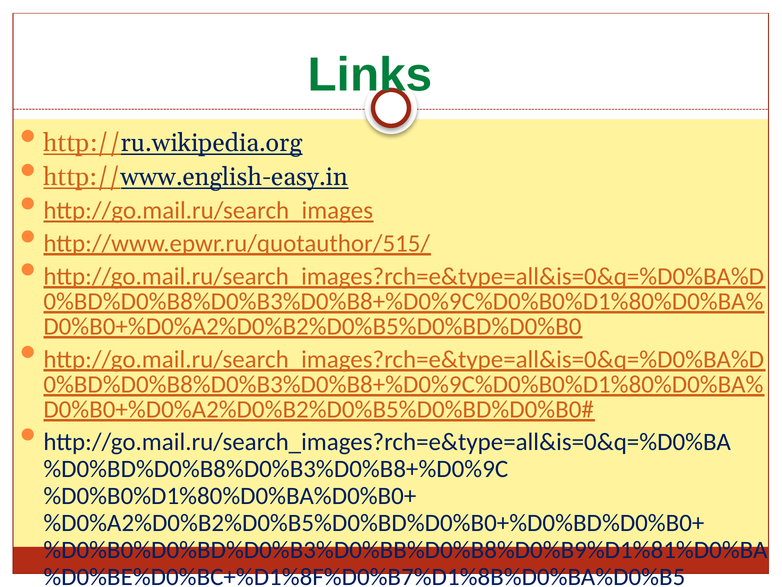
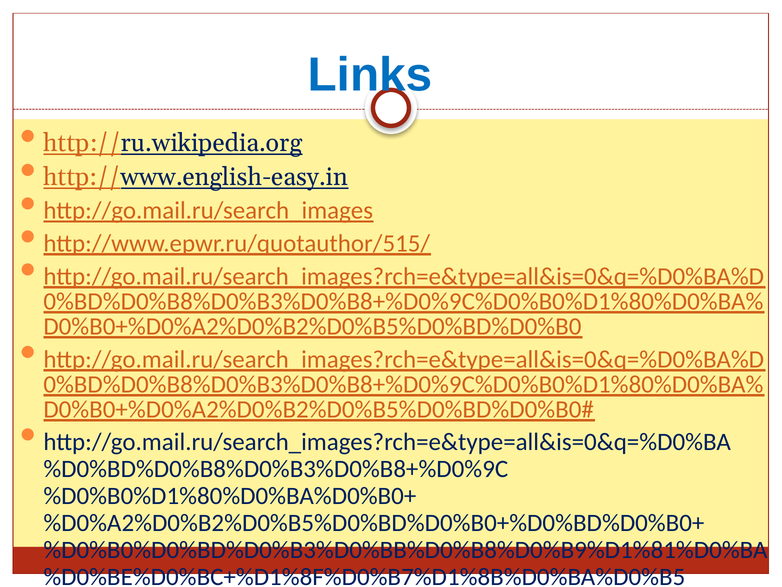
Links colour: green -> blue
